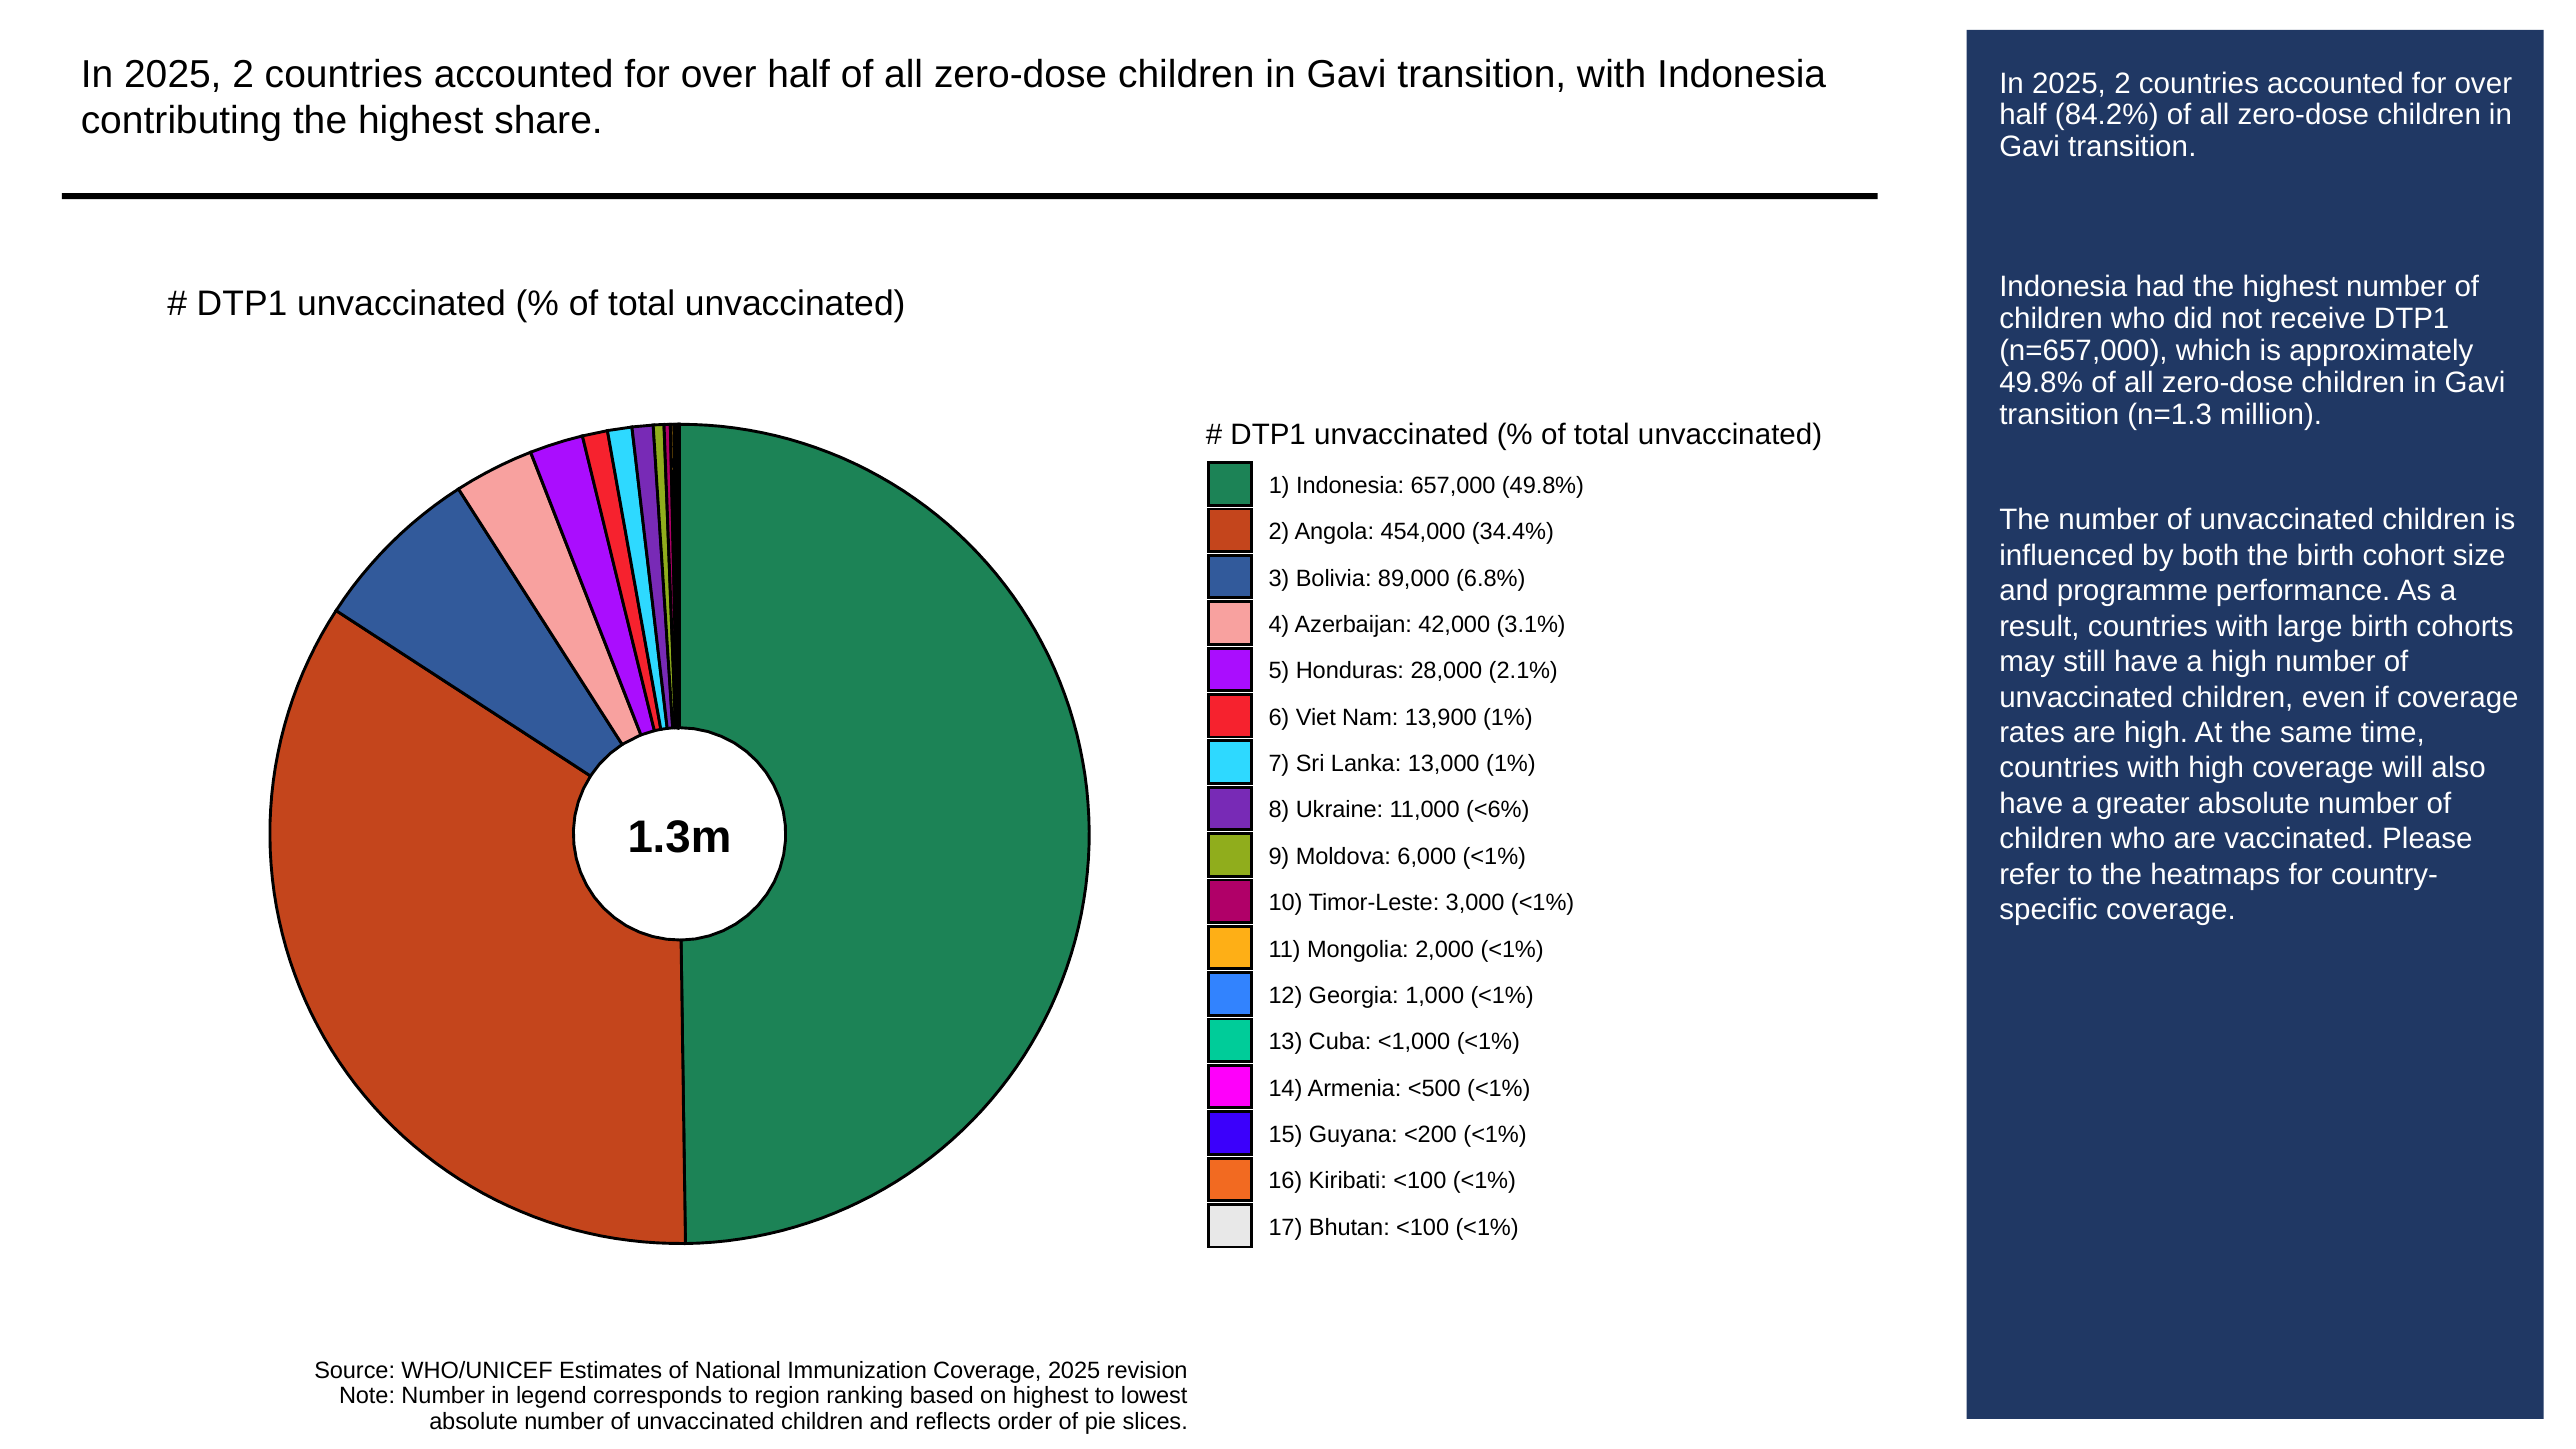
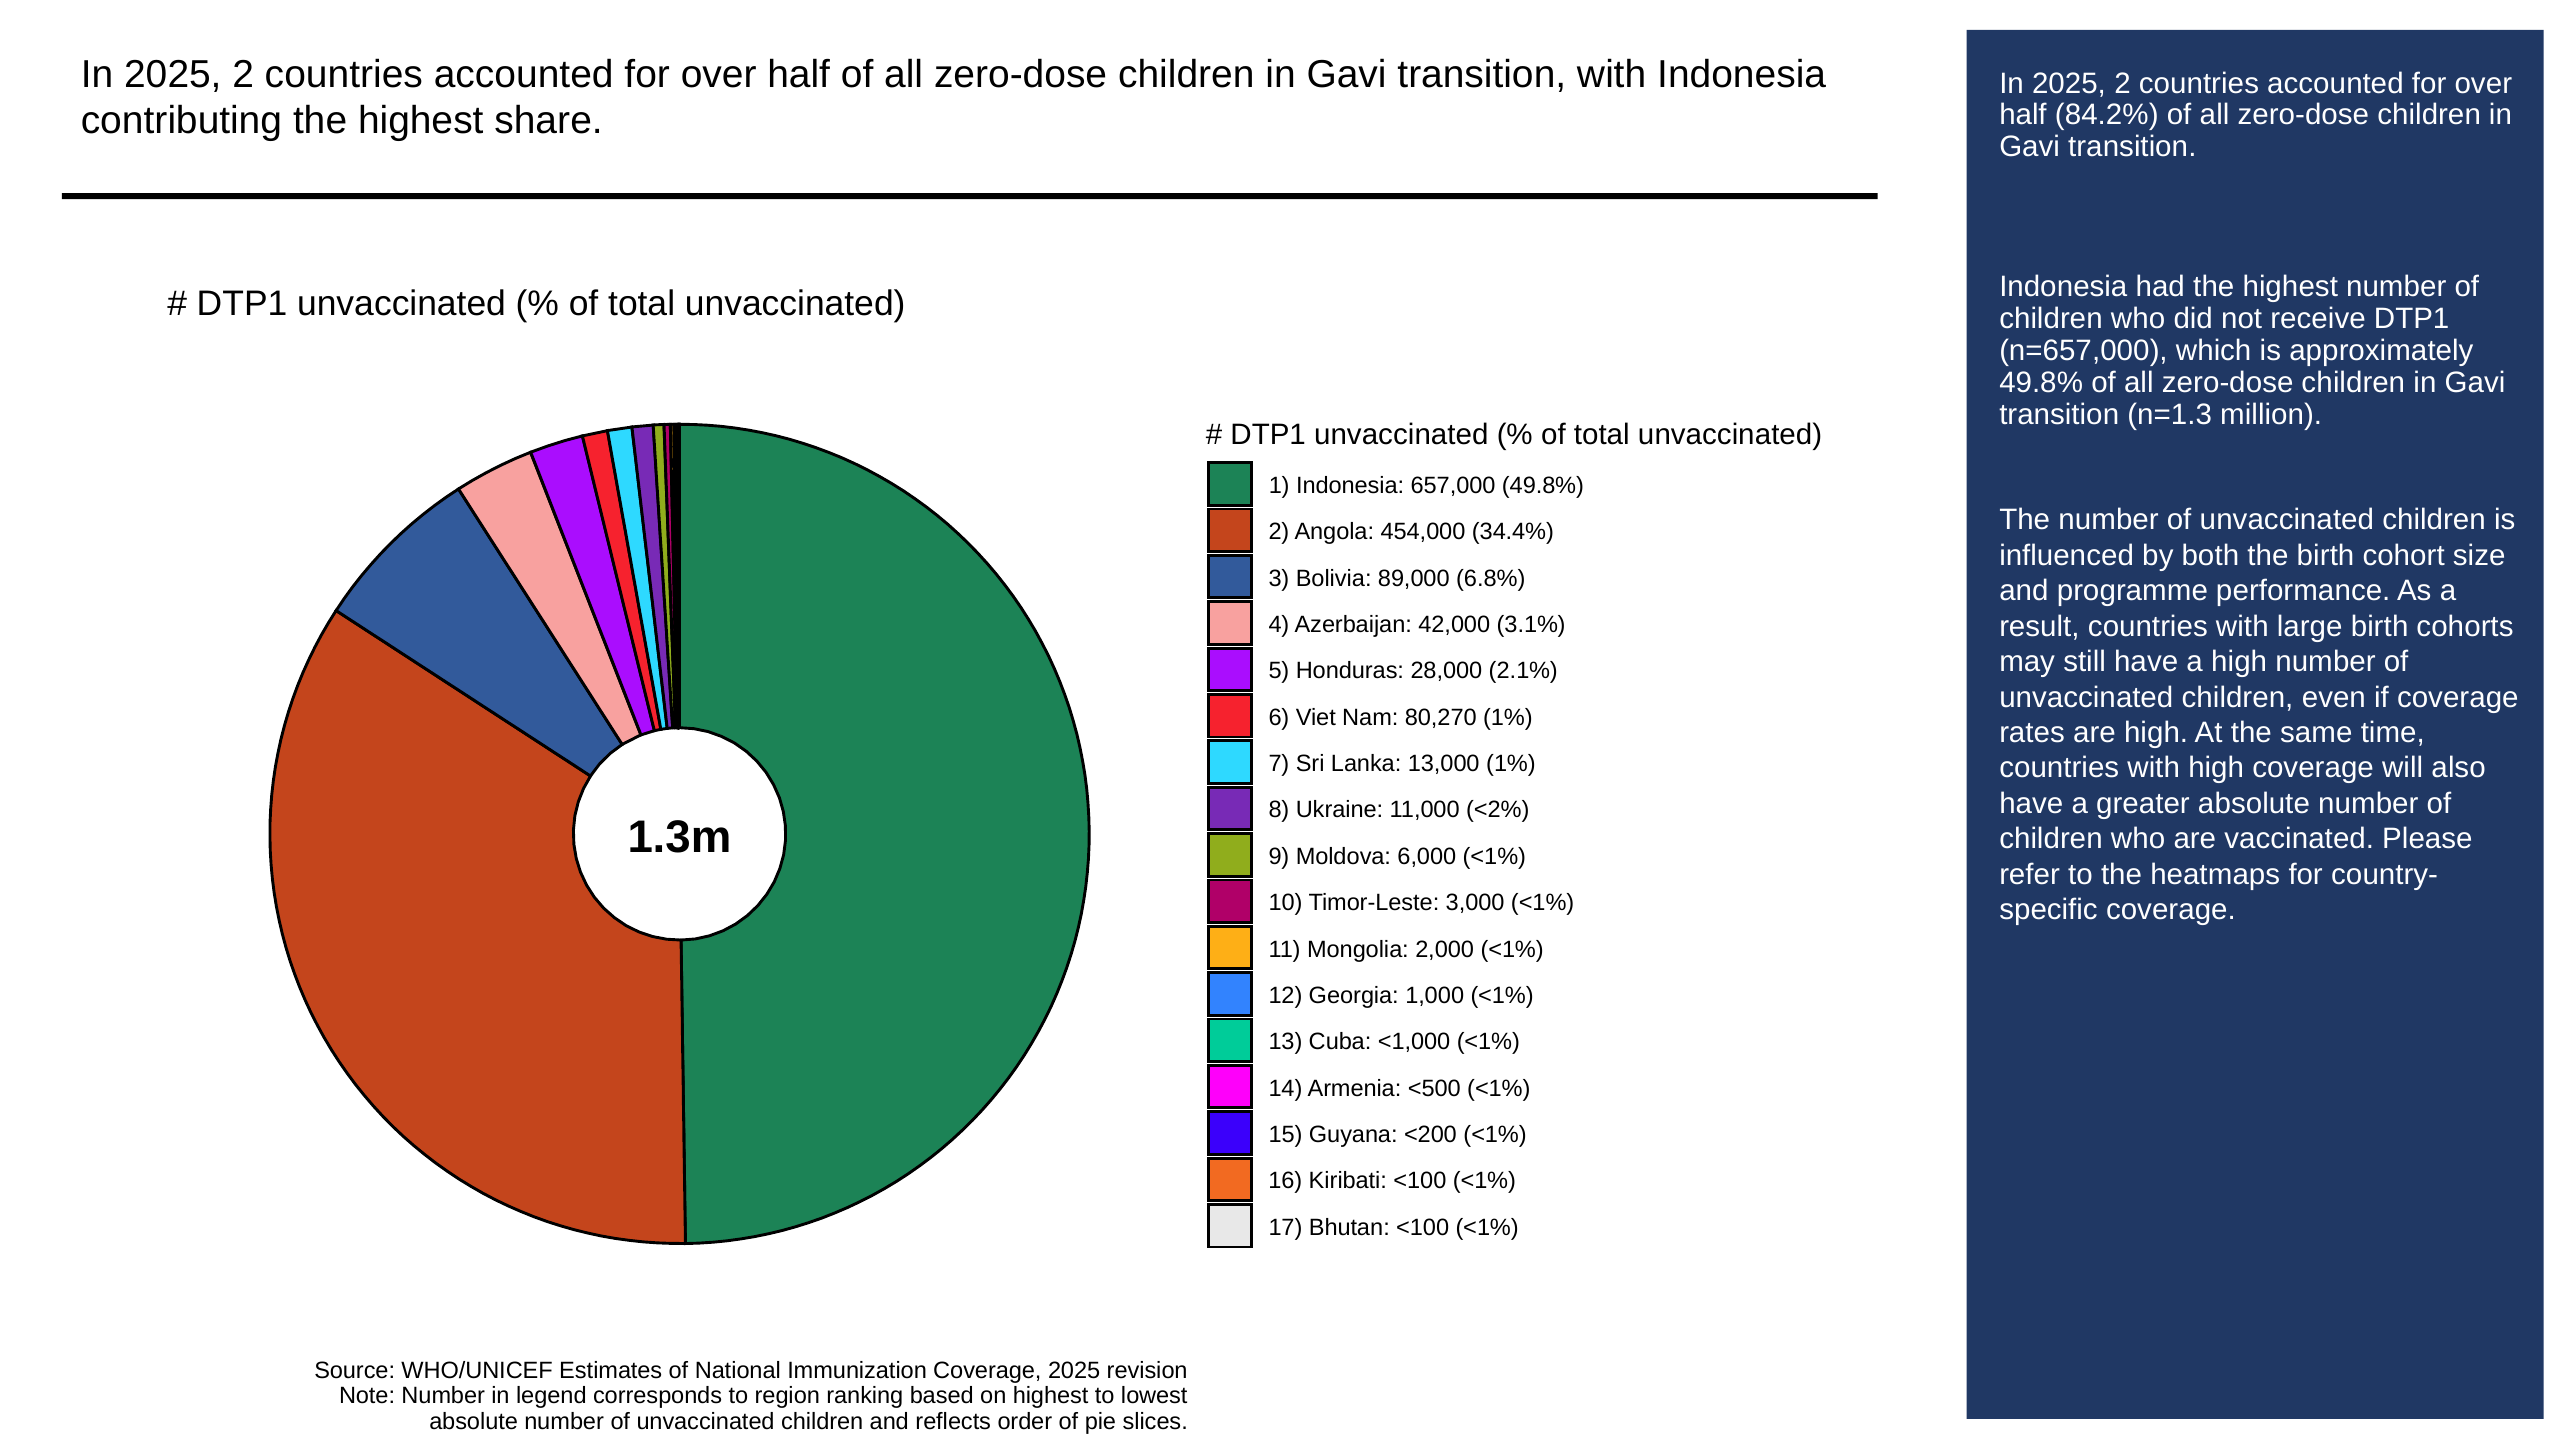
13,900: 13,900 -> 80,270
<6%: <6% -> <2%
